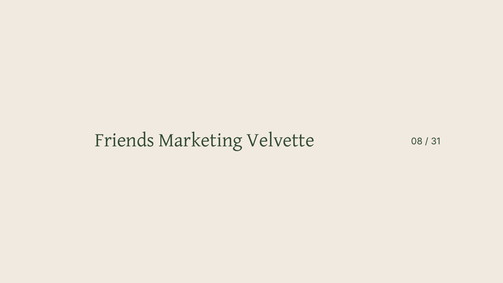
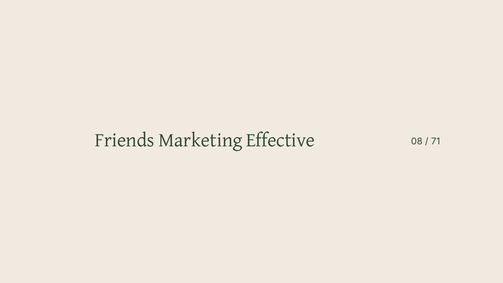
Velvette: Velvette -> Effective
31: 31 -> 71
